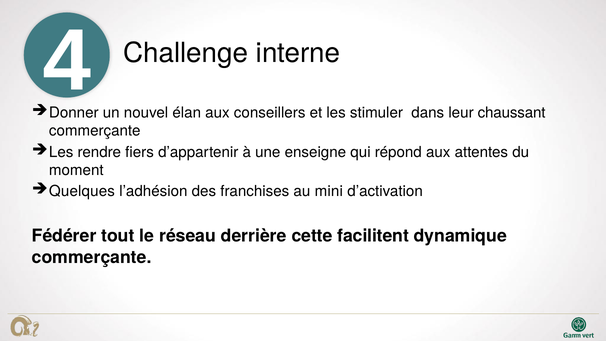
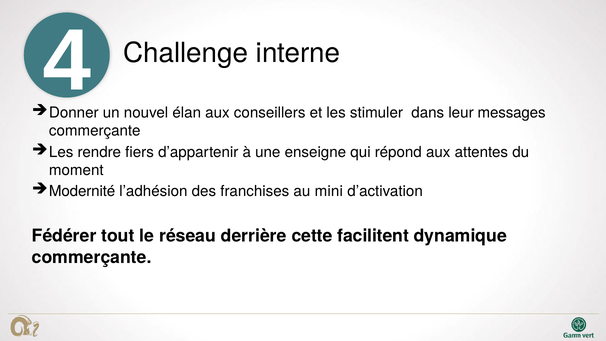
chaussant: chaussant -> messages
Quelques: Quelques -> Modernité
